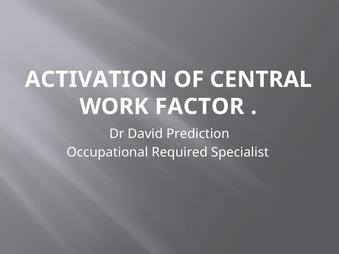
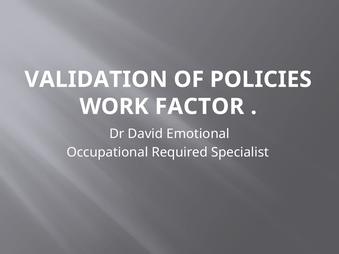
ACTIVATION: ACTIVATION -> VALIDATION
CENTRAL: CENTRAL -> POLICIES
Prediction: Prediction -> Emotional
